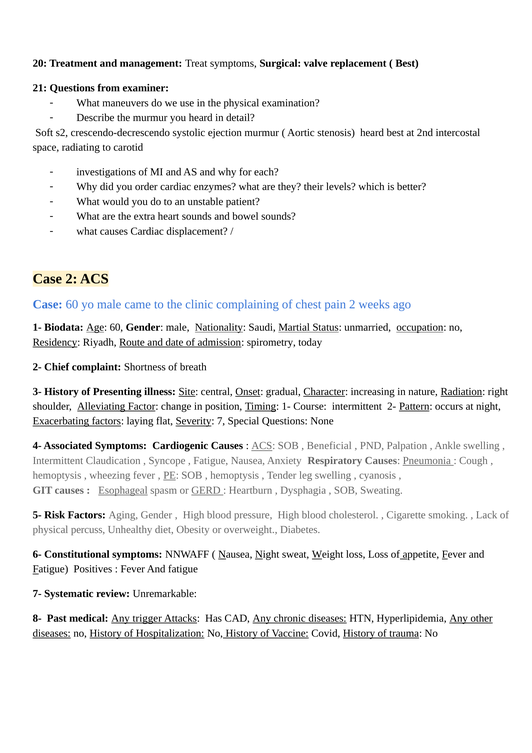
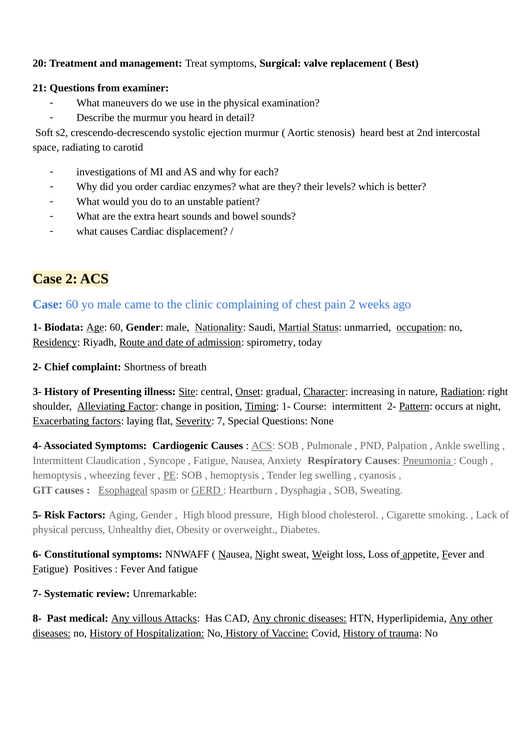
Beneficial: Beneficial -> Pulmonale
trigger: trigger -> villous
